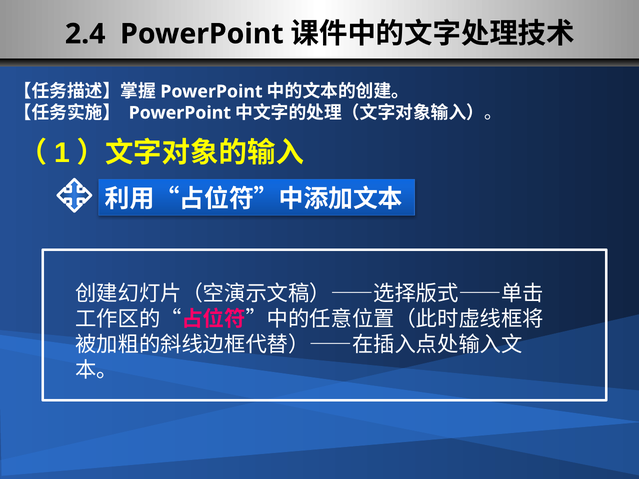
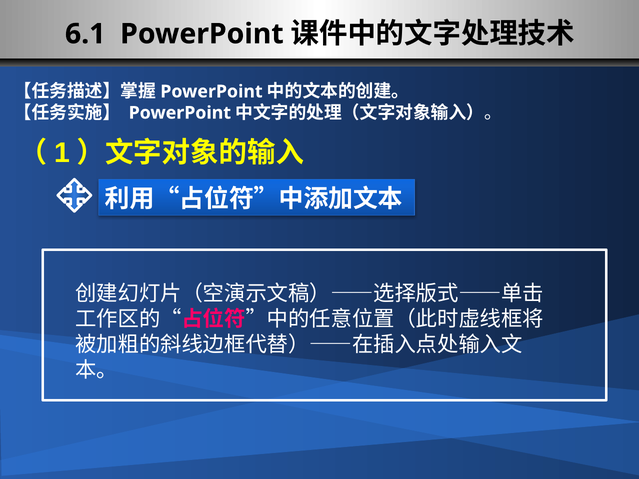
2.4: 2.4 -> 6.1
